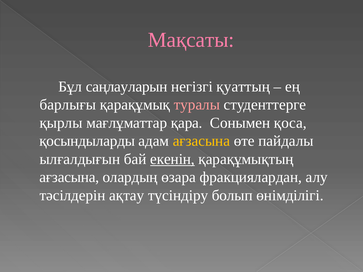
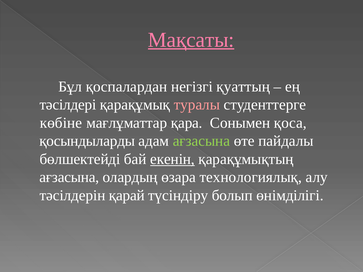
Мақсаты underline: none -> present
саңлауларын: саңлауларын -> қоспалардан
барлығы: барлығы -> тәсілдері
қырлы: қырлы -> көбіне
ағзасына at (201, 141) colour: yellow -> light green
ылғалдығын: ылғалдығын -> бөлшектейді
фракциялардан: фракциялардан -> технологиялық
ақтау: ақтау -> қарай
